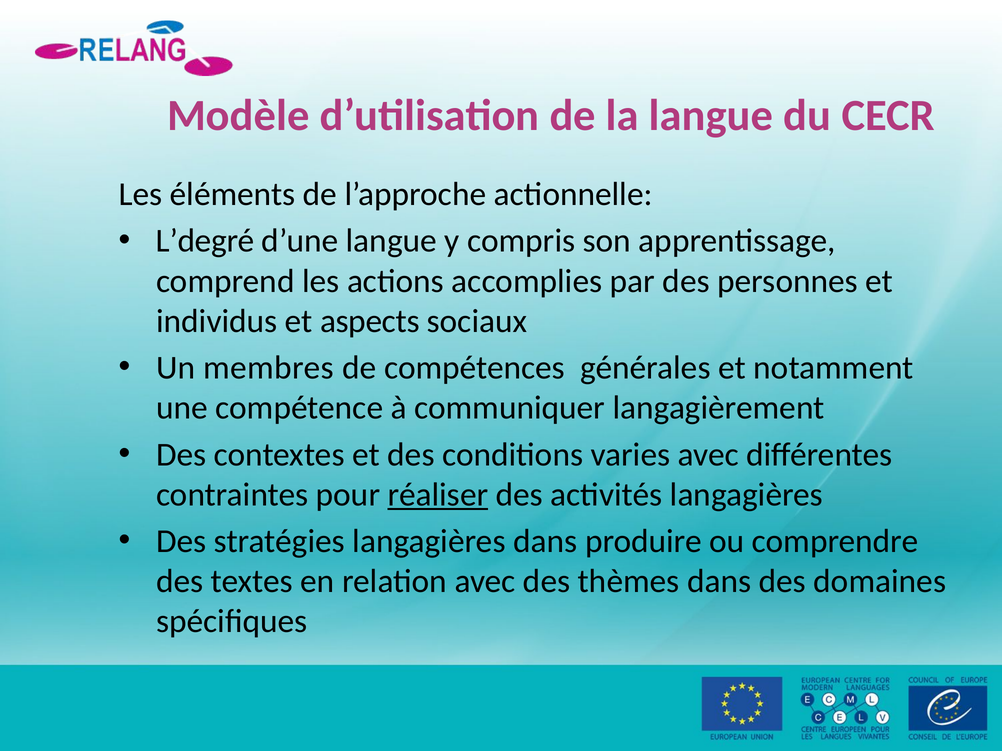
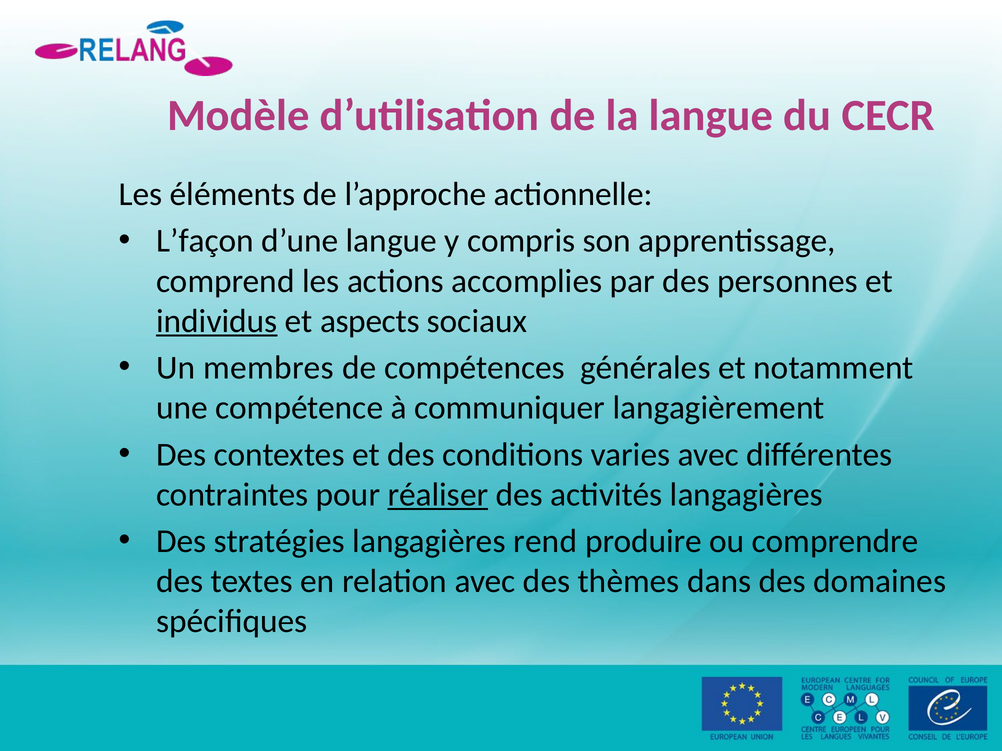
L’degré: L’degré -> L’façon
individus underline: none -> present
langagières dans: dans -> rend
